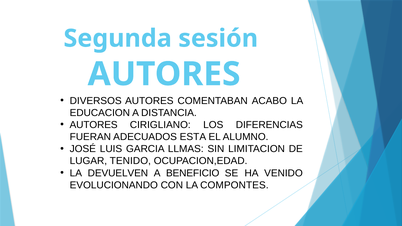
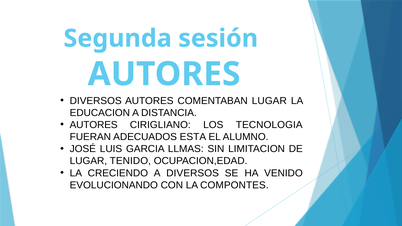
ACABO at (269, 101): ACABO -> LUGAR
DIFERENCIAS: DIFERENCIAS -> TECNOLOGIA
DEVUELVEN: DEVUELVEN -> CRECIENDO
A BENEFICIO: BENEFICIO -> DIVERSOS
